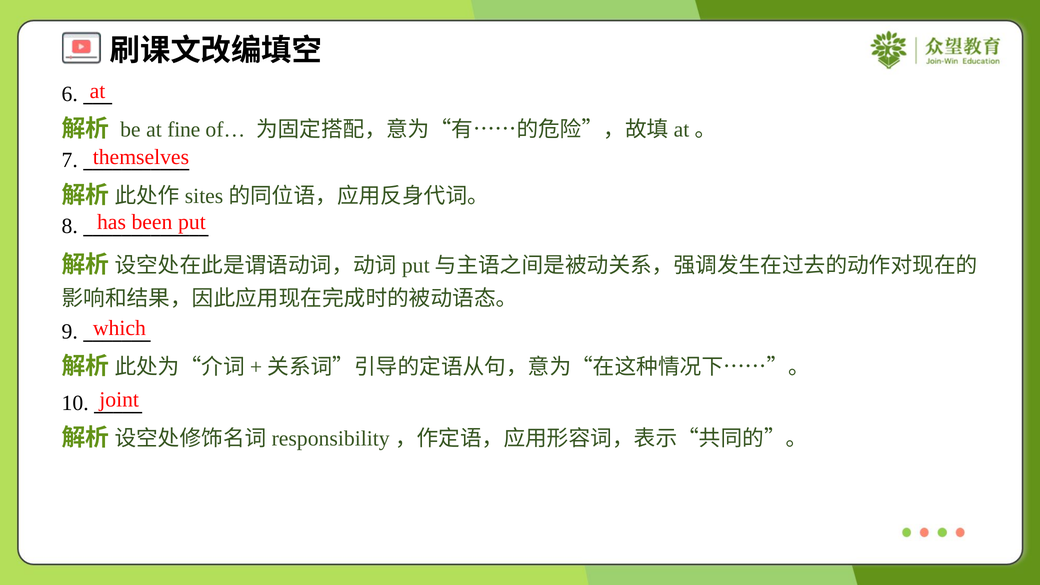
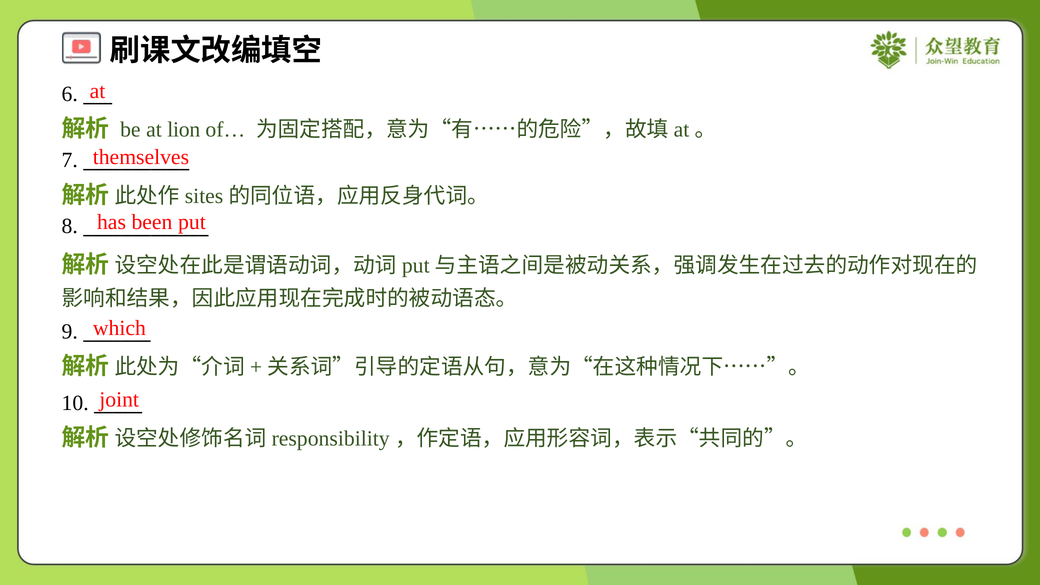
fine: fine -> lion
